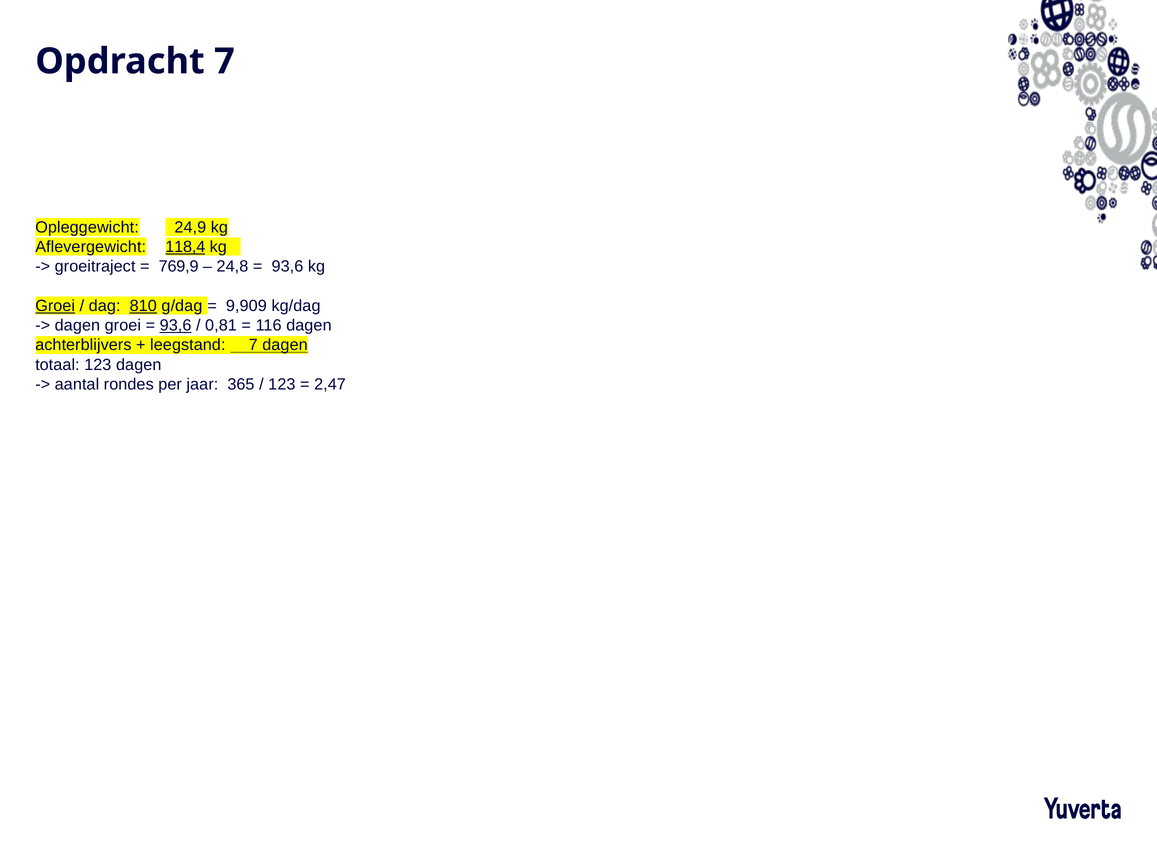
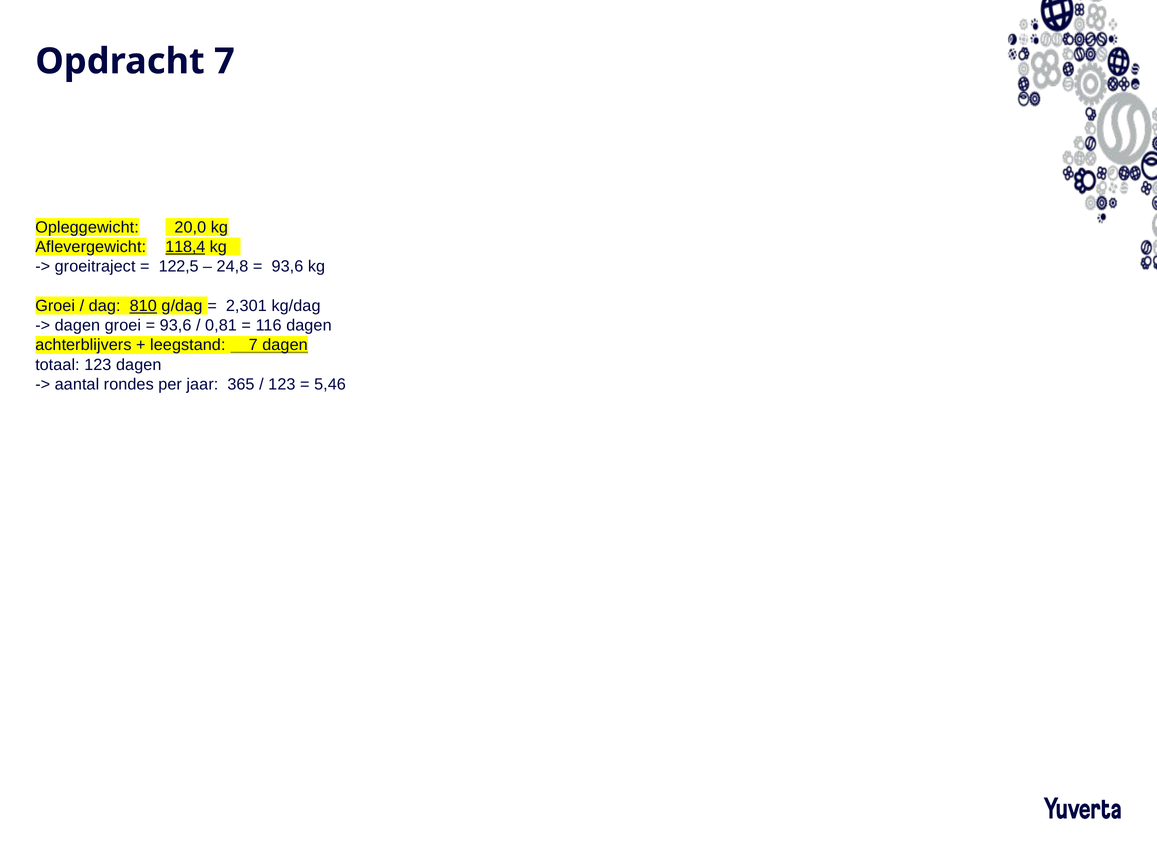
24,9: 24,9 -> 20,0
769,9: 769,9 -> 122,5
Groei at (55, 306) underline: present -> none
9,909: 9,909 -> 2,301
93,6 at (176, 326) underline: present -> none
2,47: 2,47 -> 5,46
